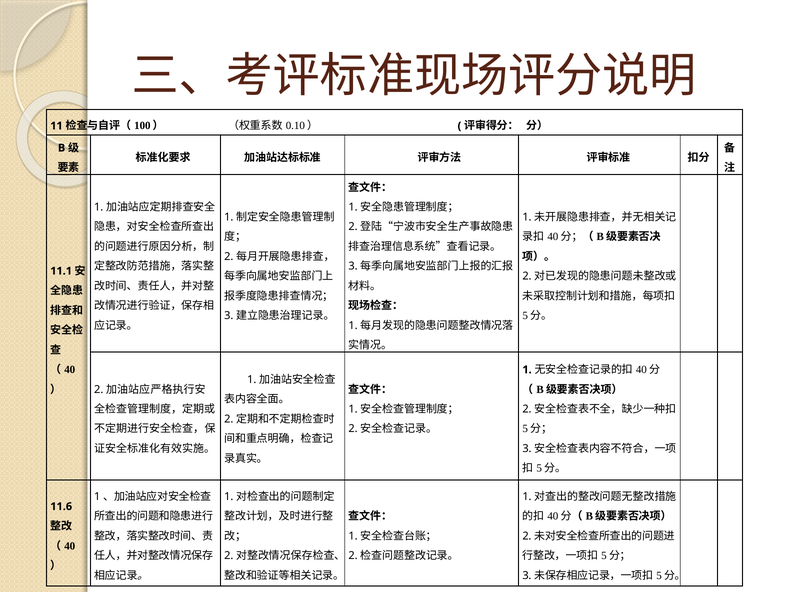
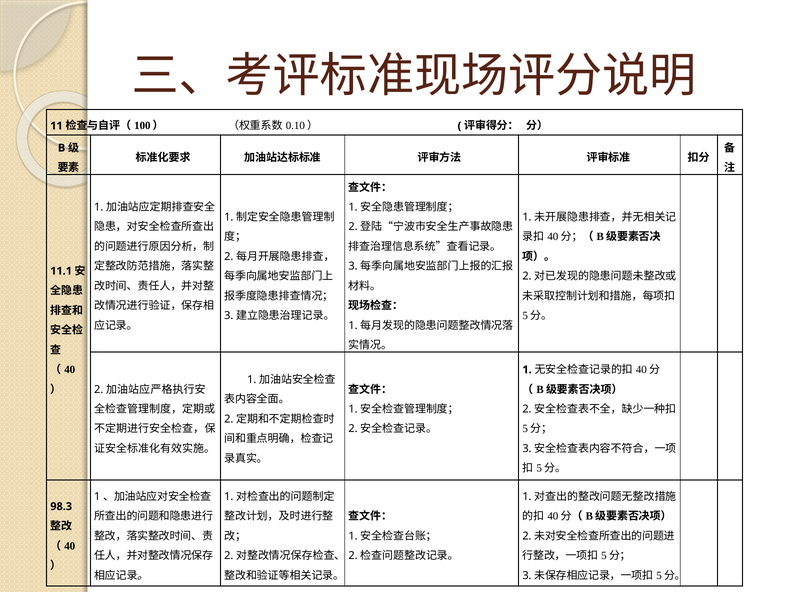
11.6: 11.6 -> 98.3
